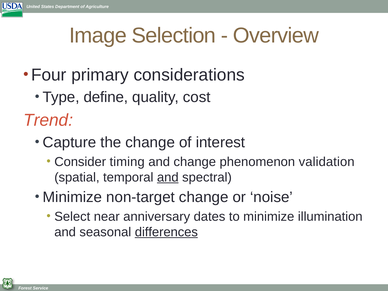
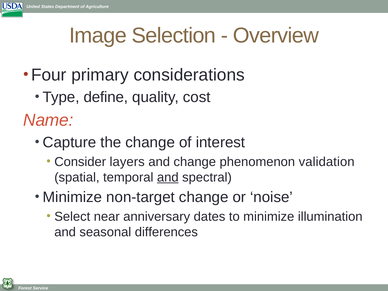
Trend: Trend -> Name
timing: timing -> layers
differences underline: present -> none
